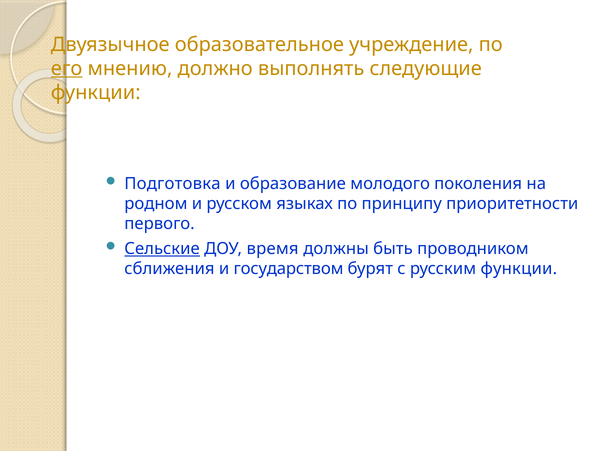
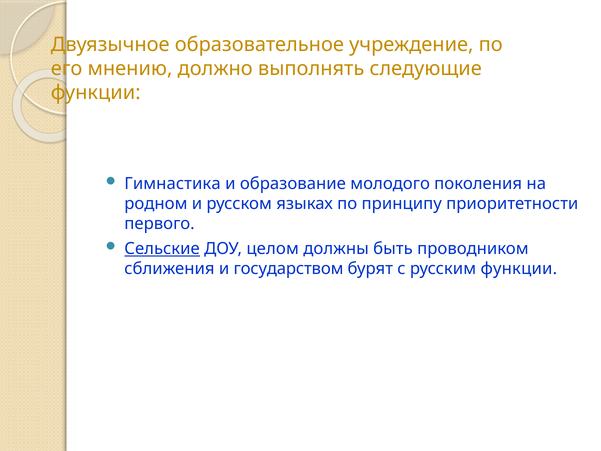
его underline: present -> none
Подготовка: Подготовка -> Гимнастика
время: время -> целом
